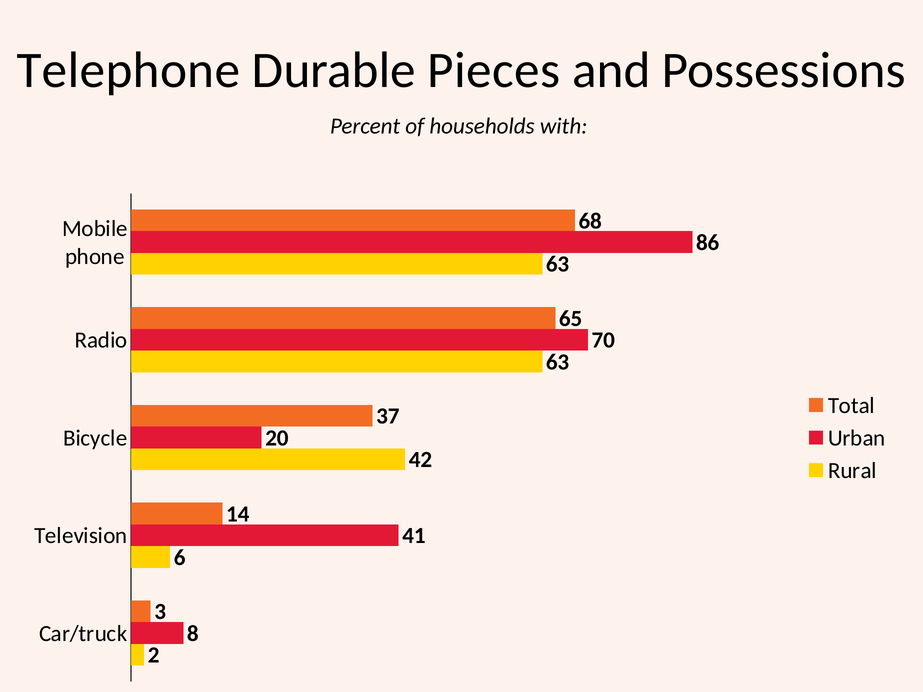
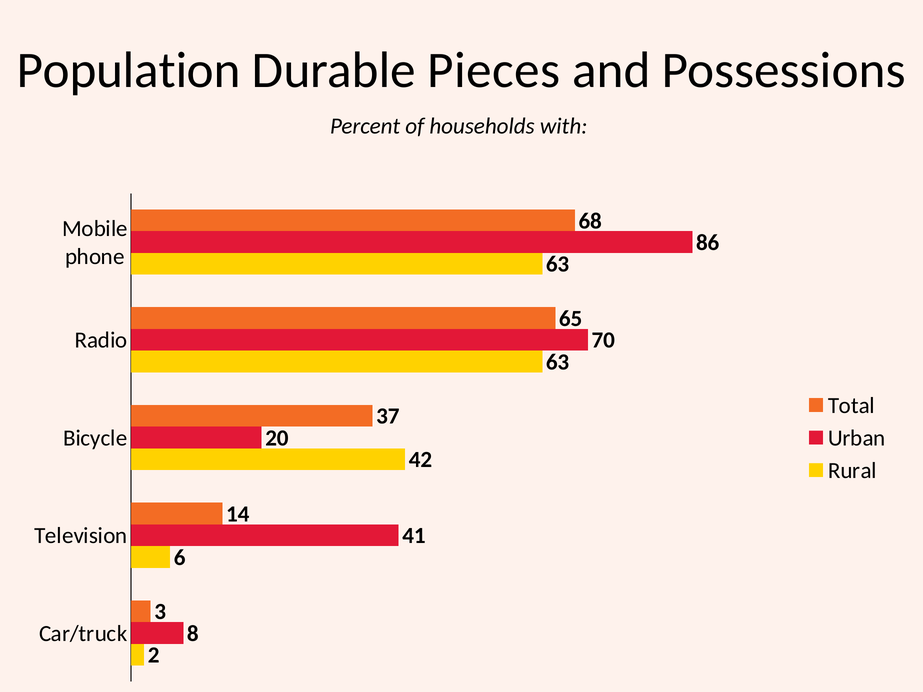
Telephone: Telephone -> Population
